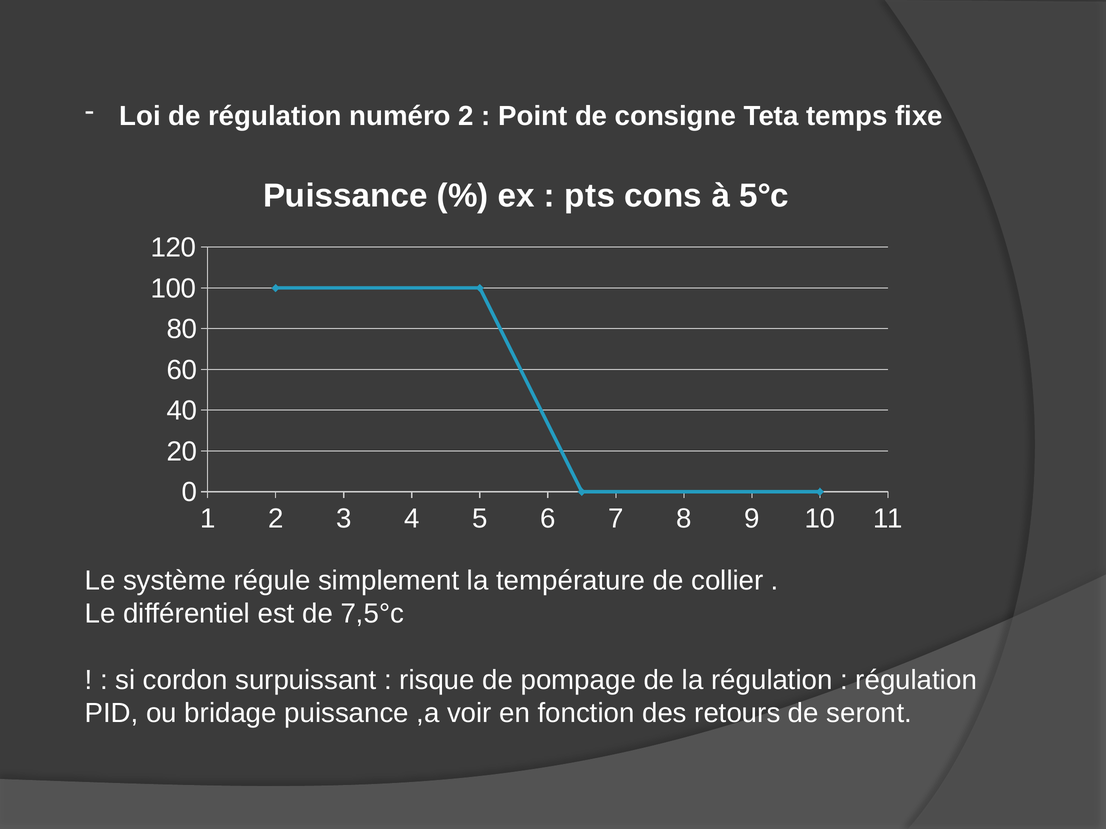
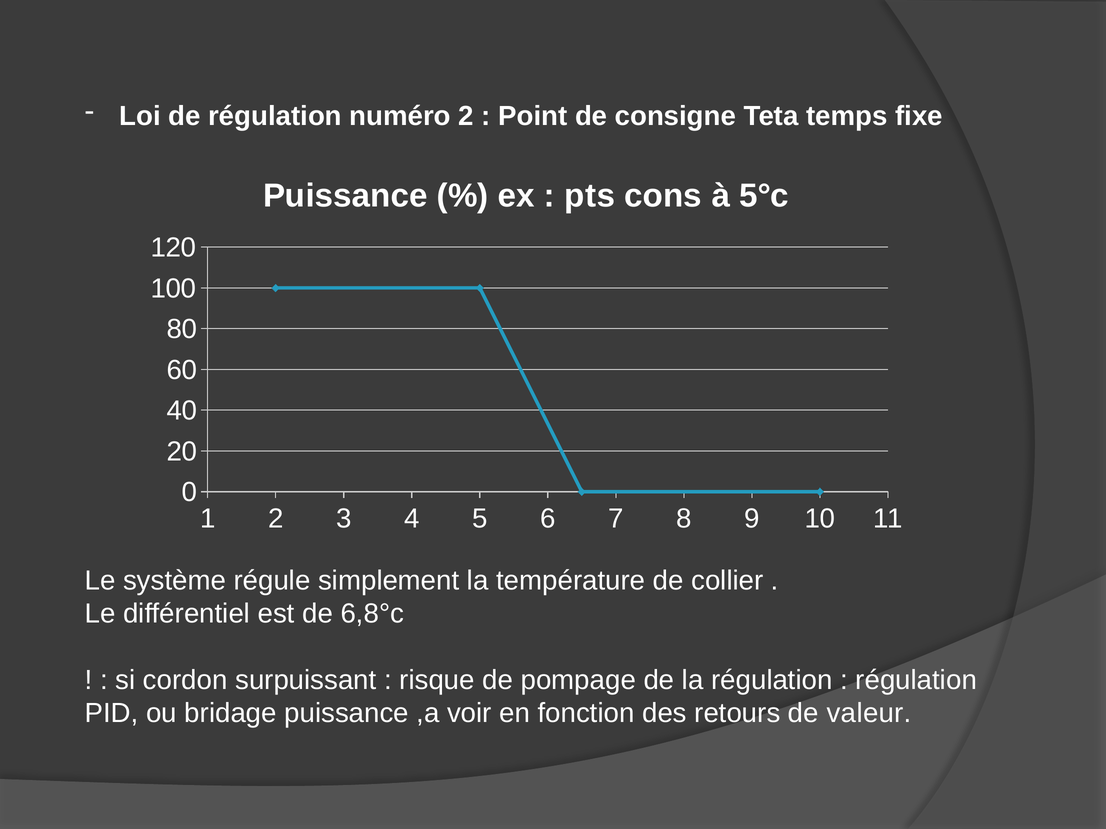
7,5°c: 7,5°c -> 6,8°c
seront: seront -> valeur
